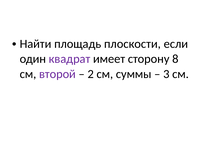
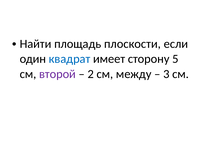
квадрат colour: purple -> blue
8: 8 -> 5
суммы: суммы -> между
